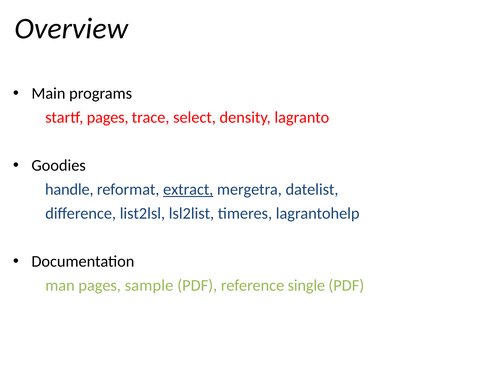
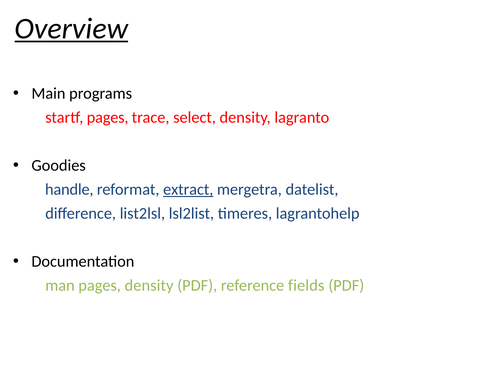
Overview underline: none -> present
pages sample: sample -> density
single: single -> fields
